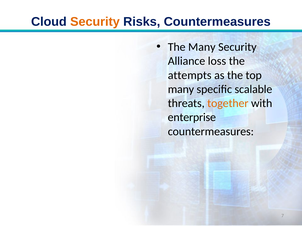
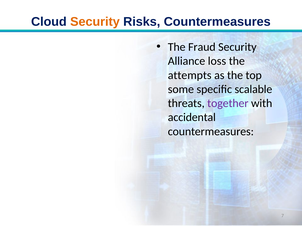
The Many: Many -> Fraud
many at (181, 89): many -> some
together colour: orange -> purple
enterprise: enterprise -> accidental
